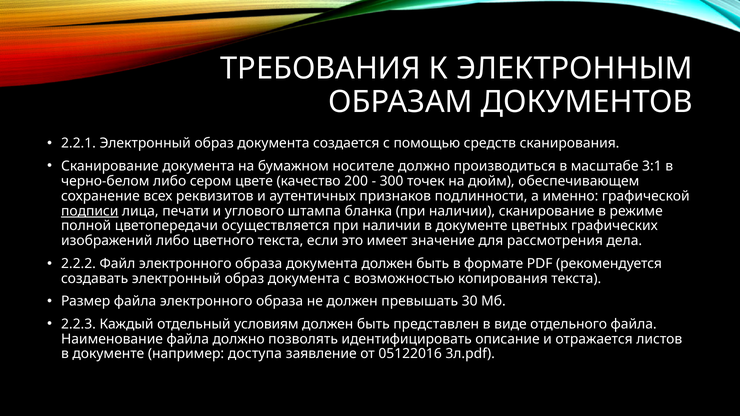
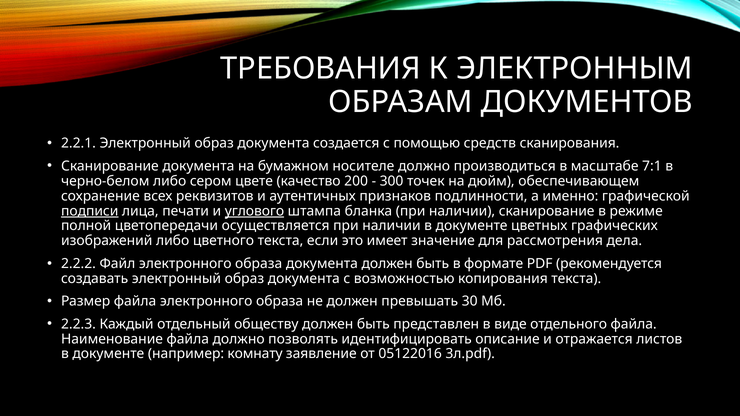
3:1: 3:1 -> 7:1
углового underline: none -> present
условиям: условиям -> обществу
доступа: доступа -> комнату
